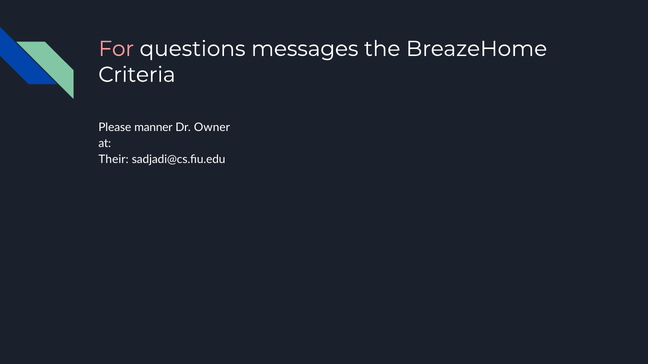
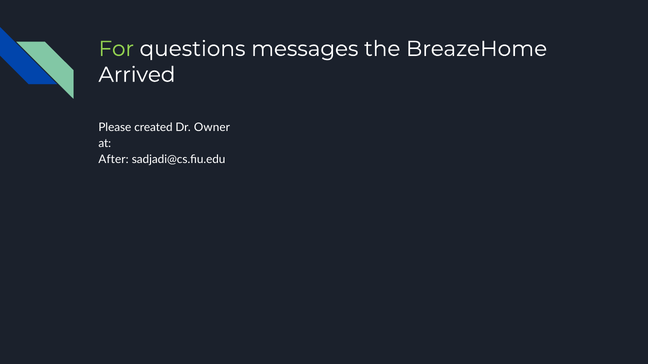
For colour: pink -> light green
Criteria: Criteria -> Arrived
manner: manner -> created
Their: Their -> After
